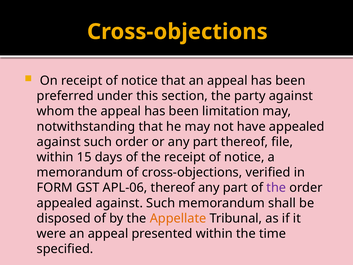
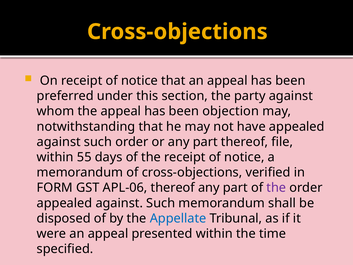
limitation: limitation -> objection
15: 15 -> 55
Appellate colour: orange -> blue
